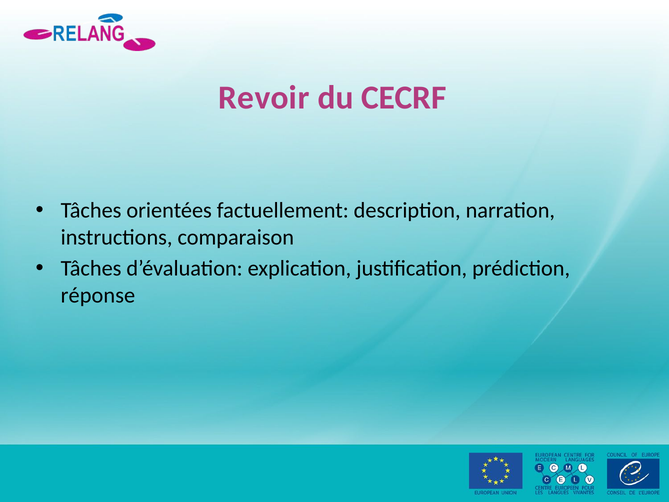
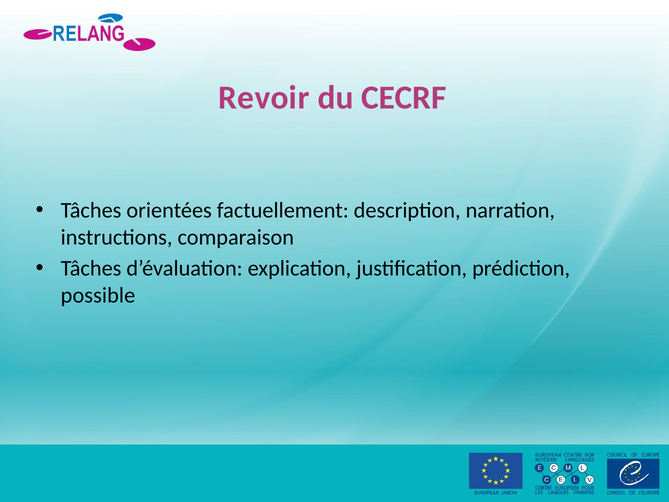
réponse: réponse -> possible
